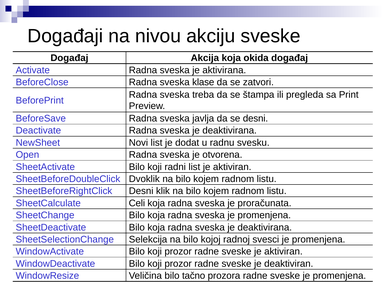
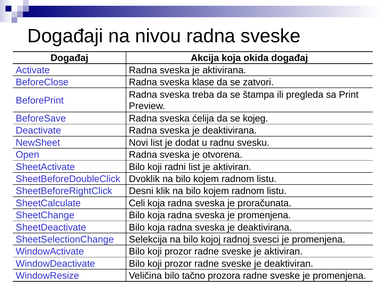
nivou akciju: akciju -> radna
javlja: javlja -> ćelija
se desni: desni -> kojeg
